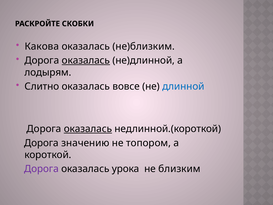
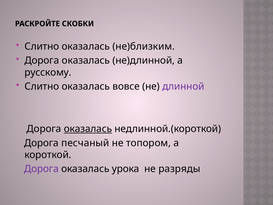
Какова at (42, 46): Какова -> Слитно
оказалась at (86, 60) underline: present -> none
лодырям: лодырям -> русскому
длинной colour: blue -> purple
значению: значению -> песчаный
близким: близким -> разряды
